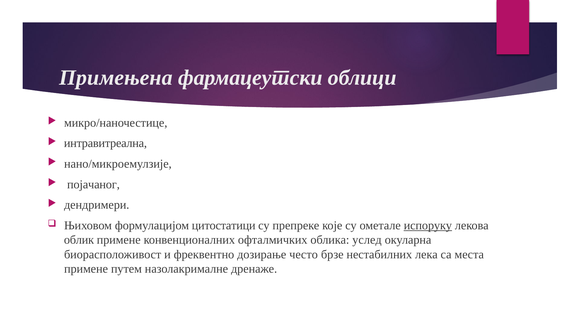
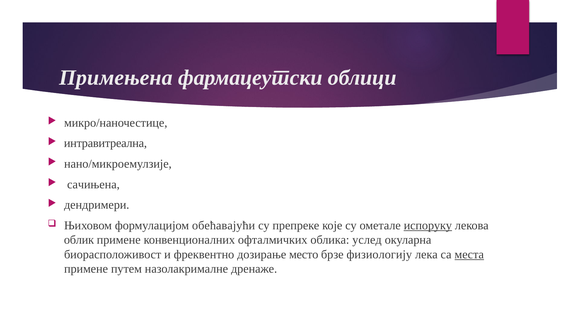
појачаног: појачаног -> сачињена
цитостатици: цитостатици -> обећавајући
често: често -> место
нестабилних: нестабилних -> физиологију
места underline: none -> present
